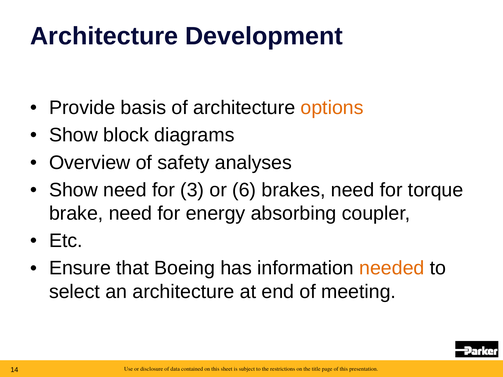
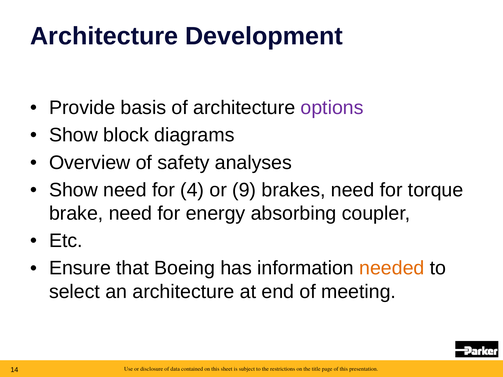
options colour: orange -> purple
3: 3 -> 4
6: 6 -> 9
